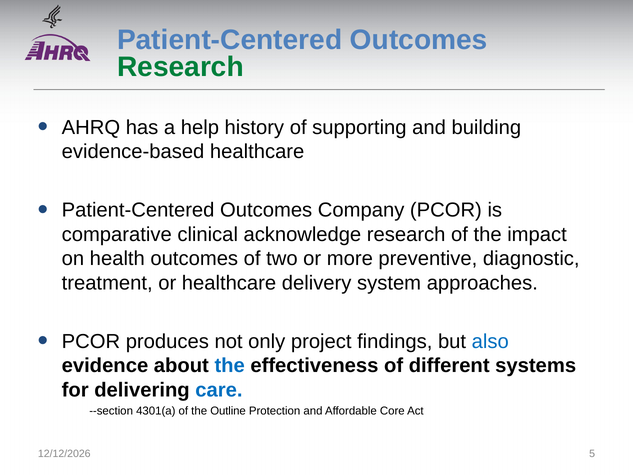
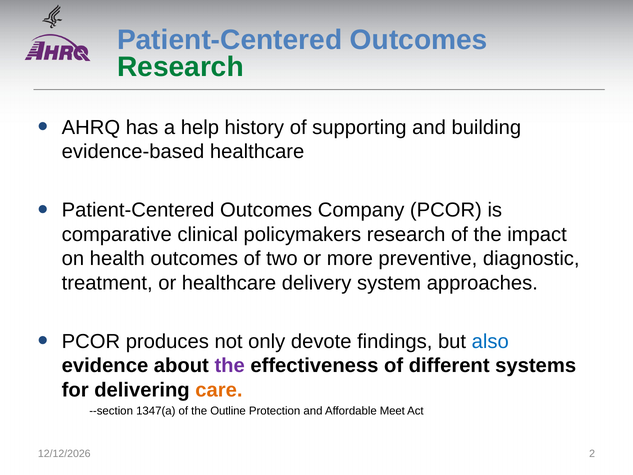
acknowledge: acknowledge -> policymakers
project: project -> devote
the at (230, 365) colour: blue -> purple
care colour: blue -> orange
4301(a: 4301(a -> 1347(a
Core: Core -> Meet
5: 5 -> 2
